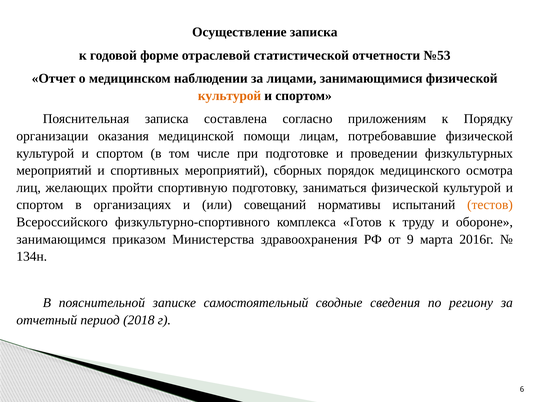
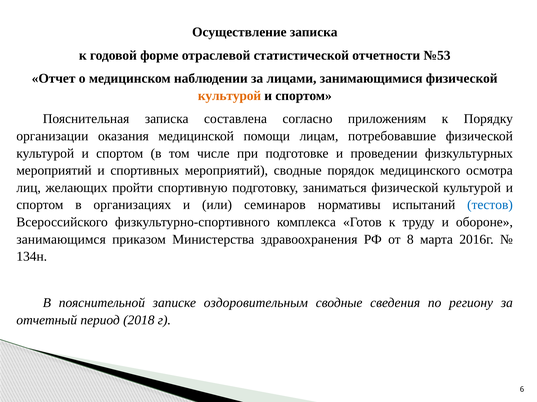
мероприятий сборных: сборных -> сводные
совещаний: совещаний -> семинаров
тестов colour: orange -> blue
9: 9 -> 8
самостоятельный: самостоятельный -> оздоровительным
